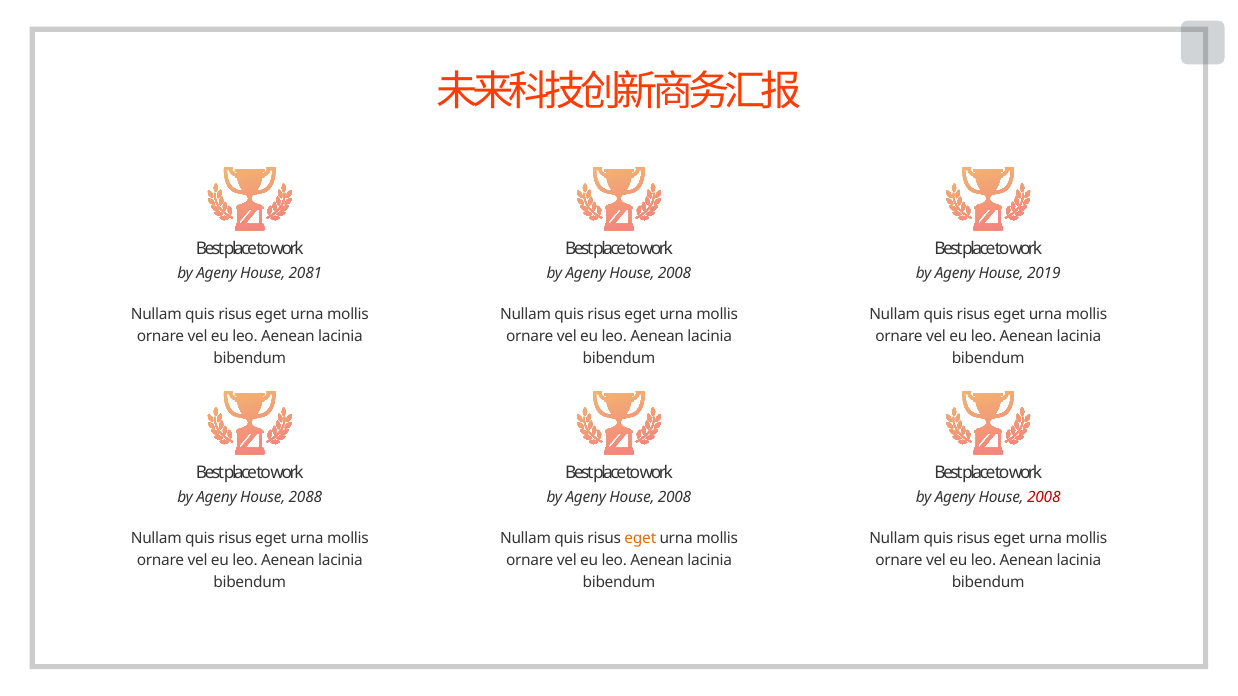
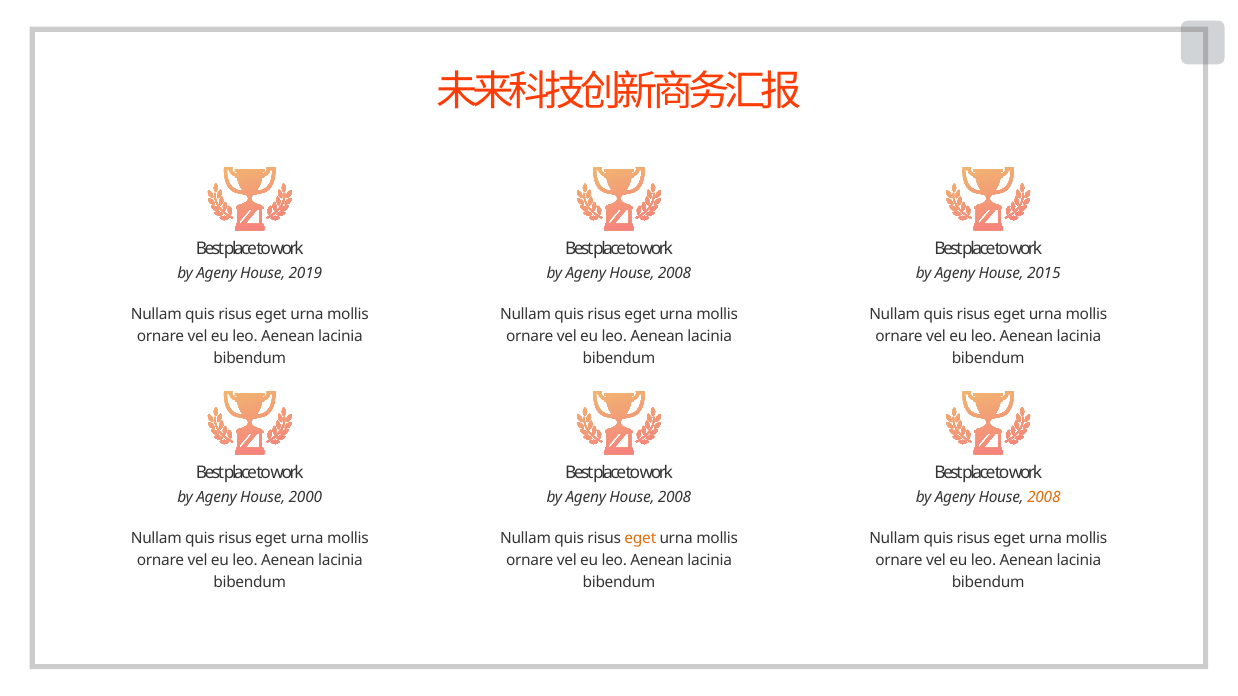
2081: 2081 -> 2019
2019: 2019 -> 2015
2088: 2088 -> 2000
2008 at (1044, 498) colour: red -> orange
